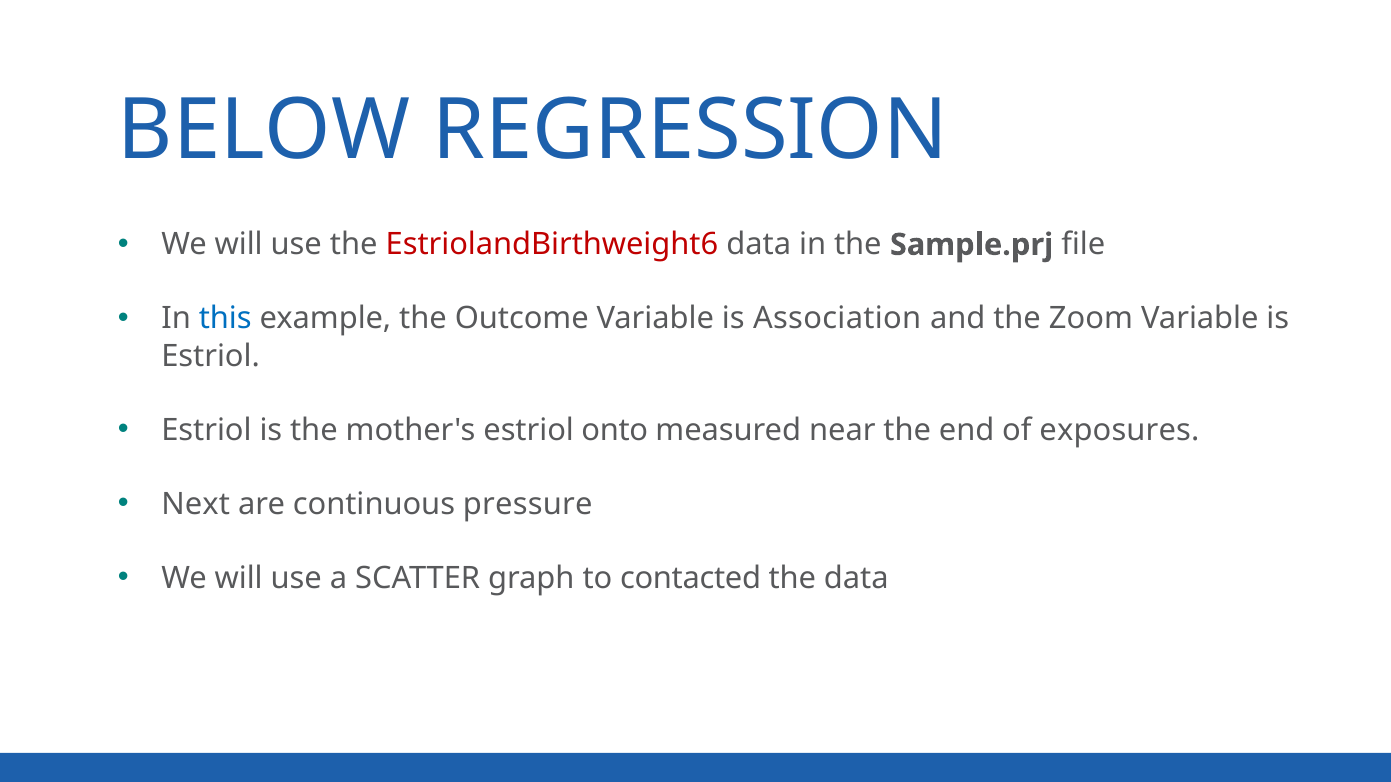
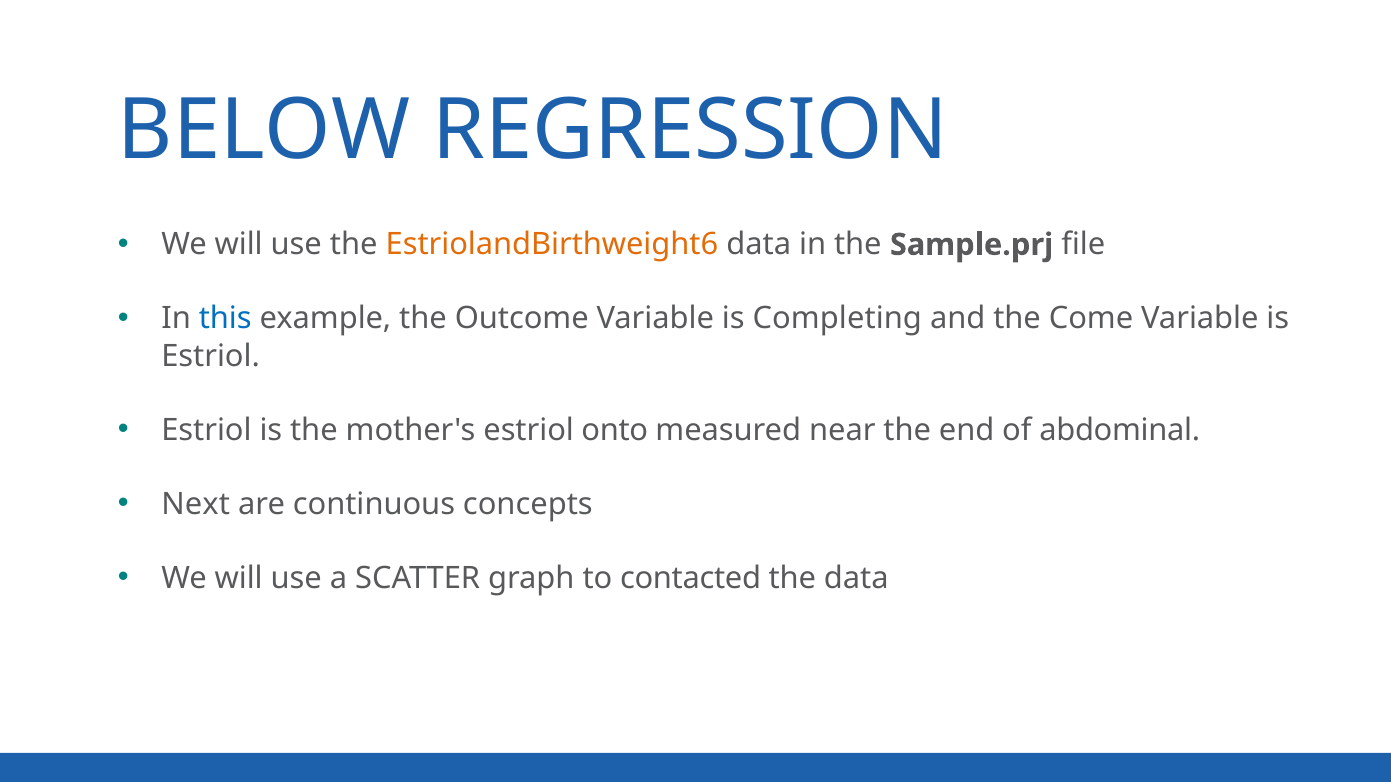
EstriolandBirthweight6 colour: red -> orange
Association: Association -> Completing
Zoom: Zoom -> Come
exposures: exposures -> abdominal
pressure: pressure -> concepts
